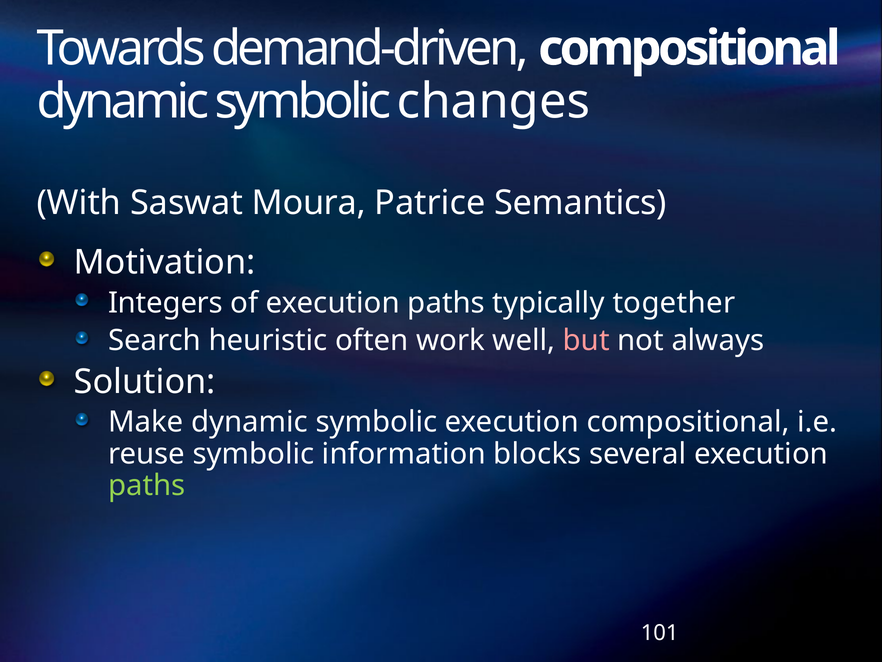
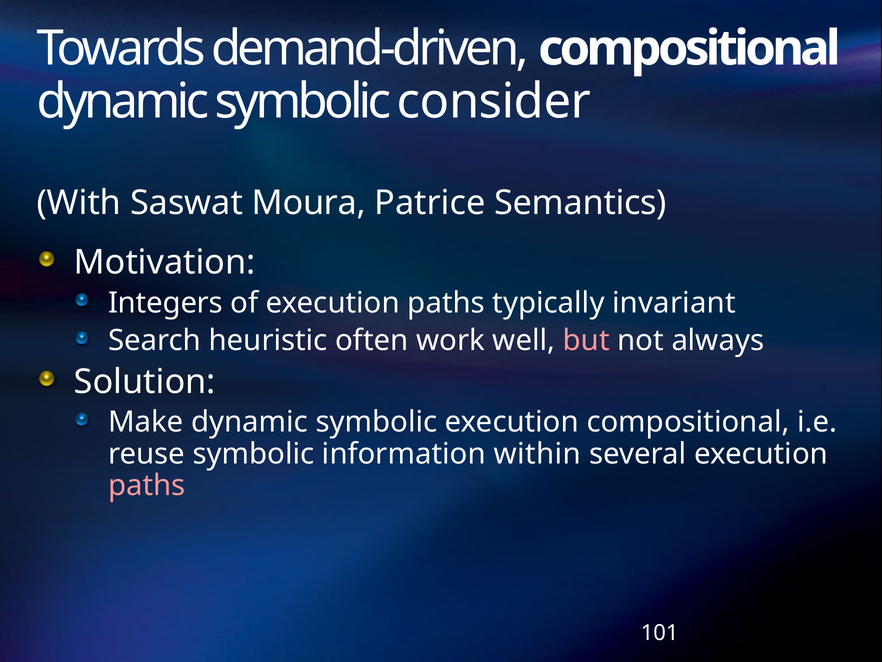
changes: changes -> consider
together: together -> invariant
blocks: blocks -> within
paths at (147, 485) colour: light green -> pink
